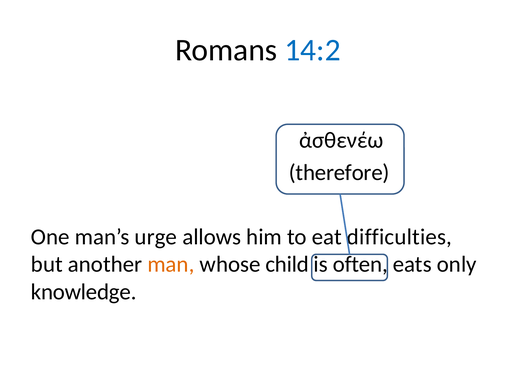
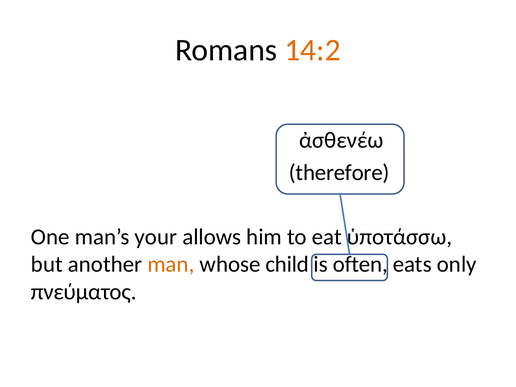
14:2 colour: blue -> orange
urge: urge -> your
difficulties: difficulties -> ὑποτάσσω
knowledge: knowledge -> πνεύματος
